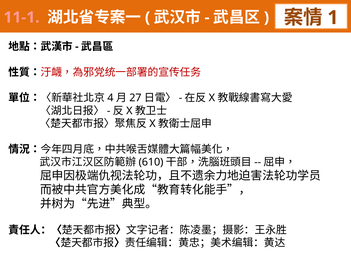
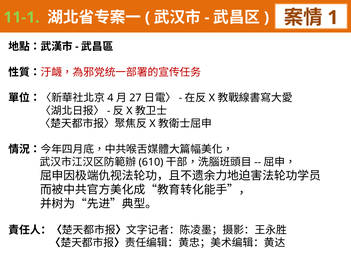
11-1 colour: pink -> light green
